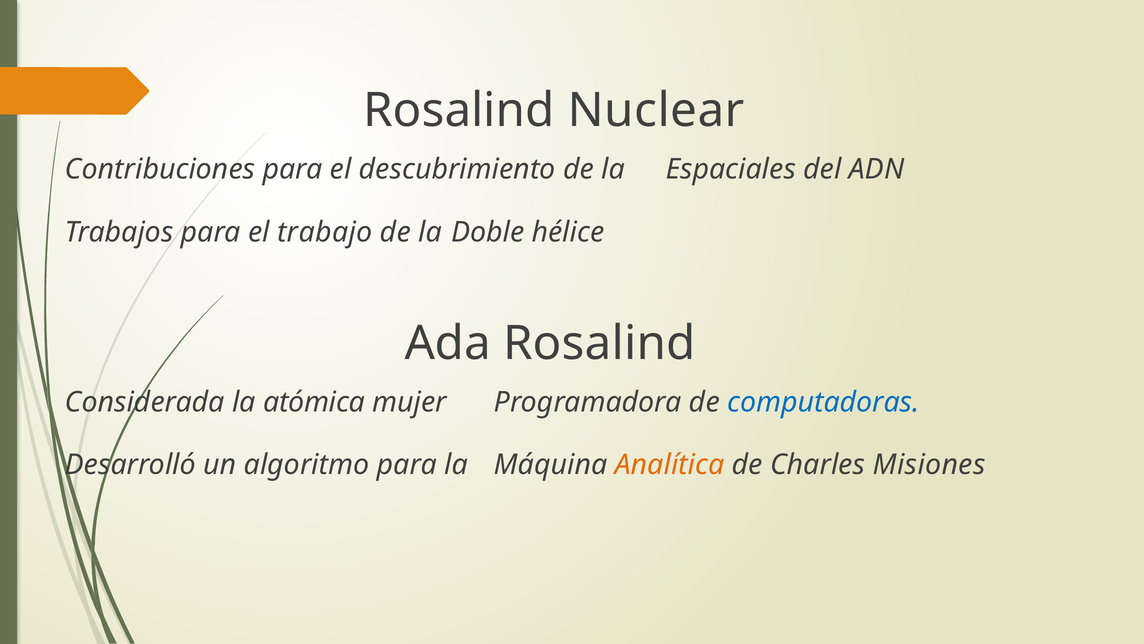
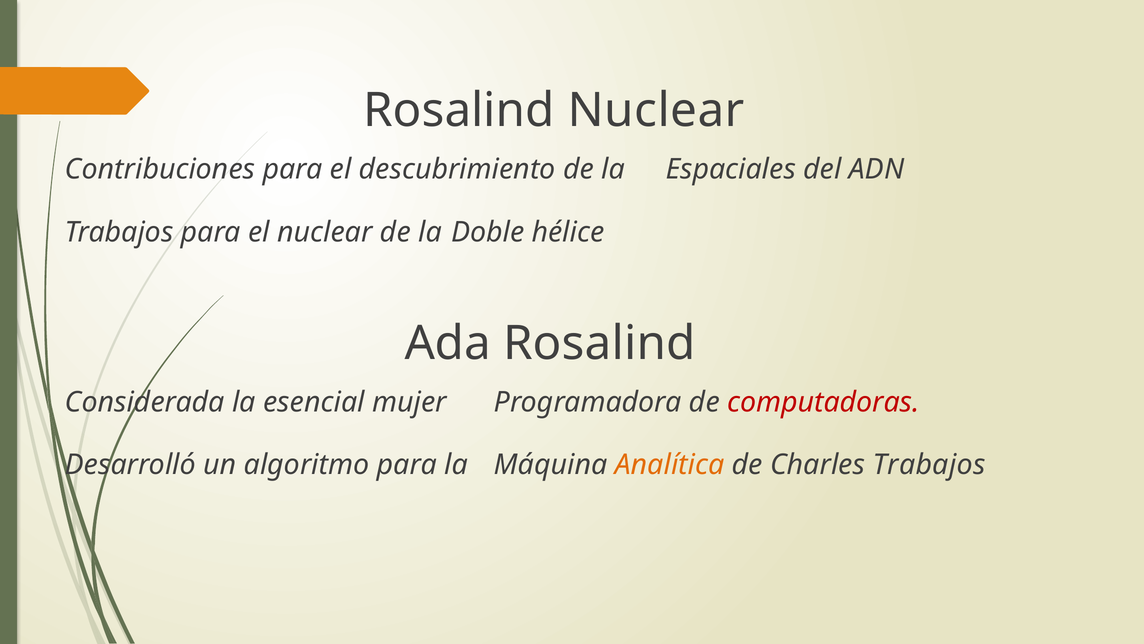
el trabajo: trabajo -> nuclear
atómica: atómica -> esencial
computadoras colour: blue -> red
Charles Misiones: Misiones -> Trabajos
